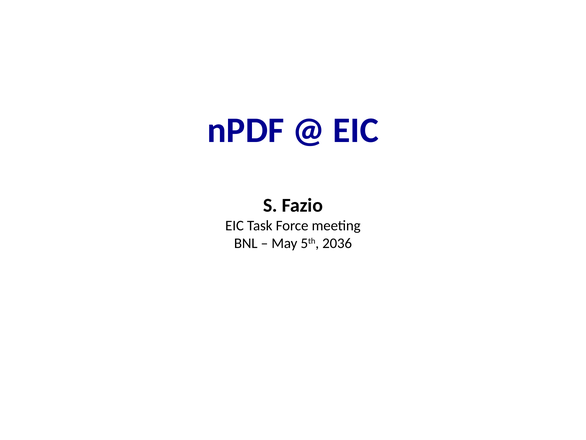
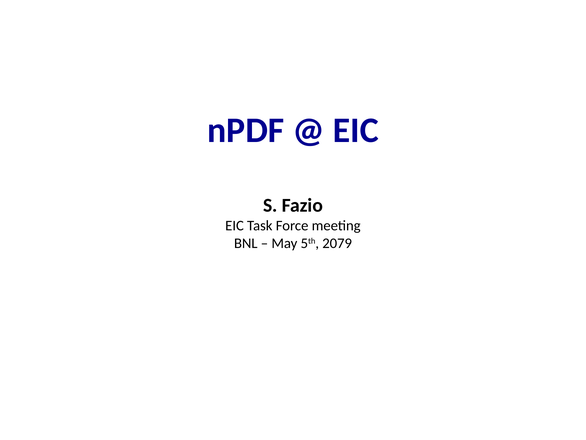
2036: 2036 -> 2079
